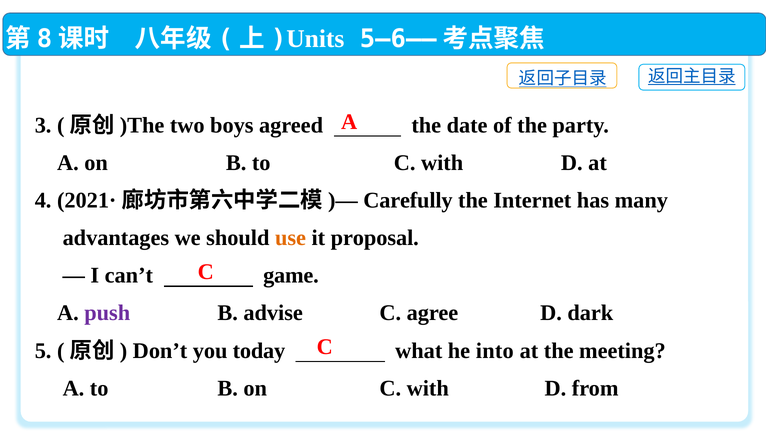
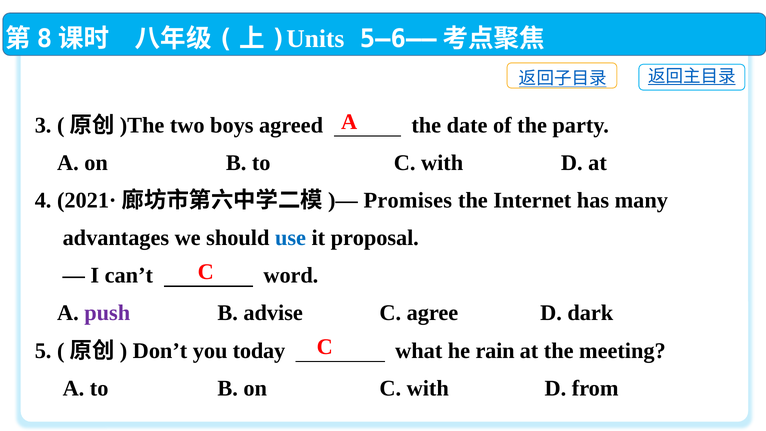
Carefully: Carefully -> Promises
use colour: orange -> blue
game: game -> word
into: into -> rain
